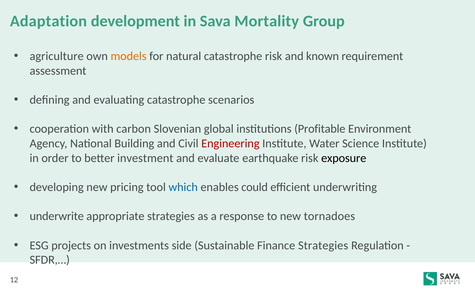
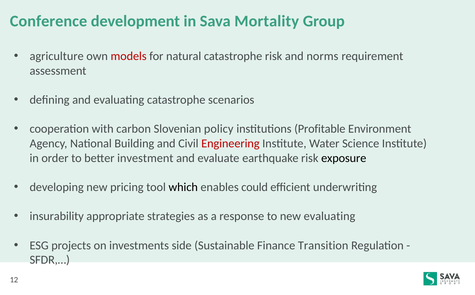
Adaptation: Adaptation -> Conference
models colour: orange -> red
known: known -> norms
global: global -> policy
which colour: blue -> black
underwrite: underwrite -> insurability
new tornadoes: tornadoes -> evaluating
Finance Strategies: Strategies -> Transition
